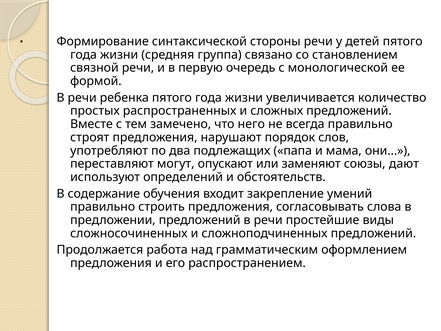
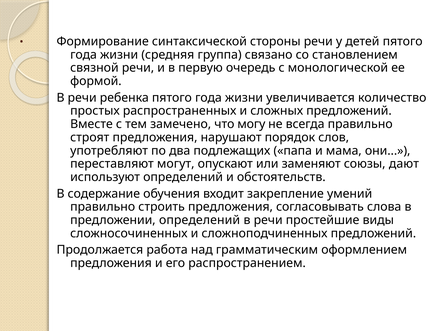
него: него -> могу
предложении предложений: предложений -> определений
